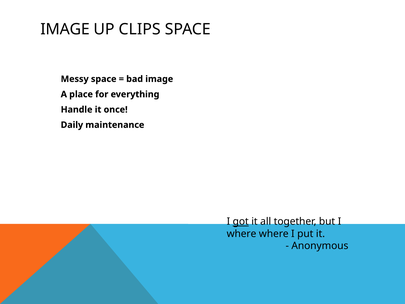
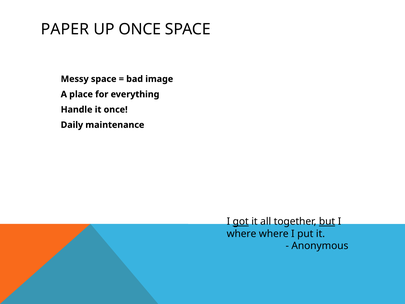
IMAGE at (65, 29): IMAGE -> PAPER
UP CLIPS: CLIPS -> ONCE
but underline: none -> present
